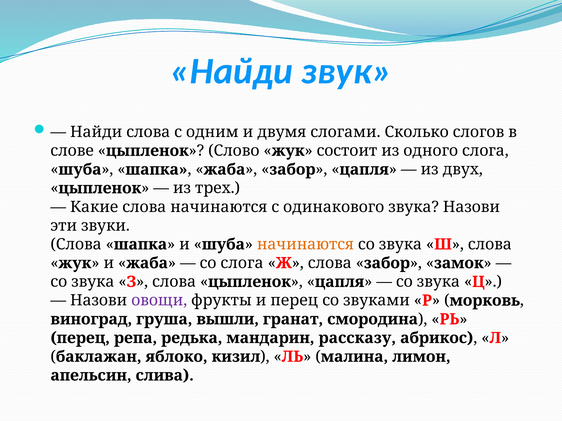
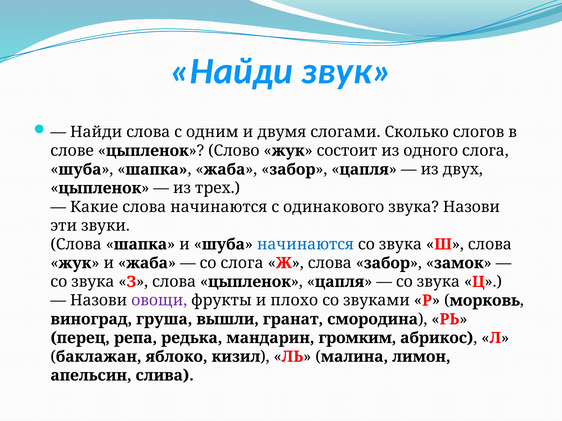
начинаются at (305, 245) colour: orange -> blue
и перец: перец -> плохо
рассказу: рассказу -> громким
